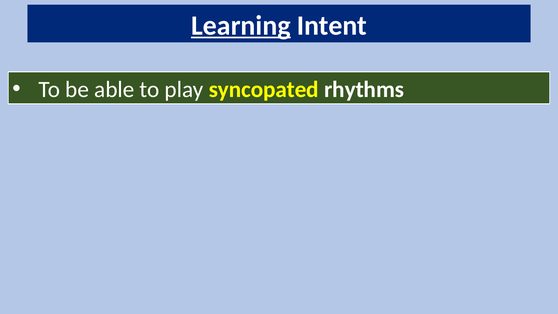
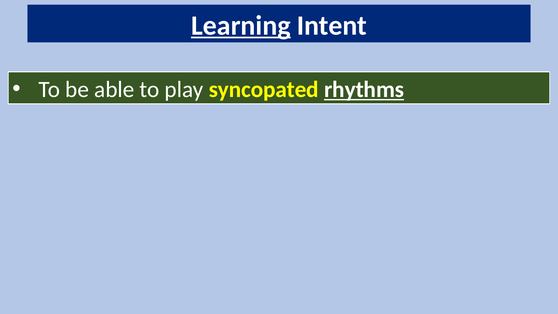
rhythms underline: none -> present
